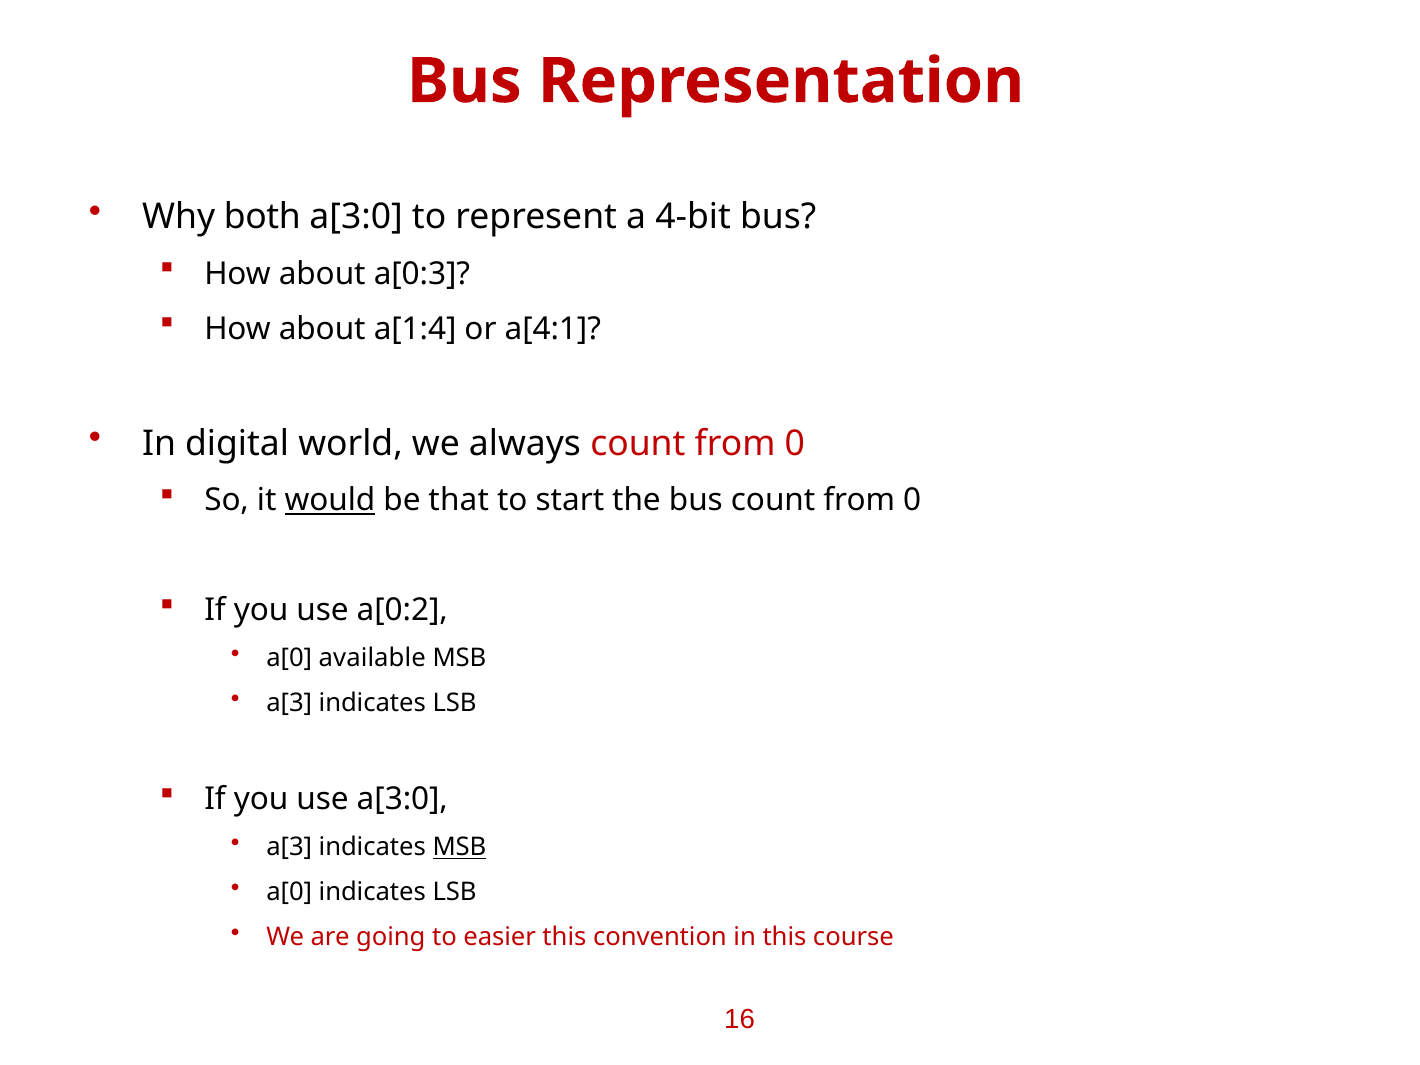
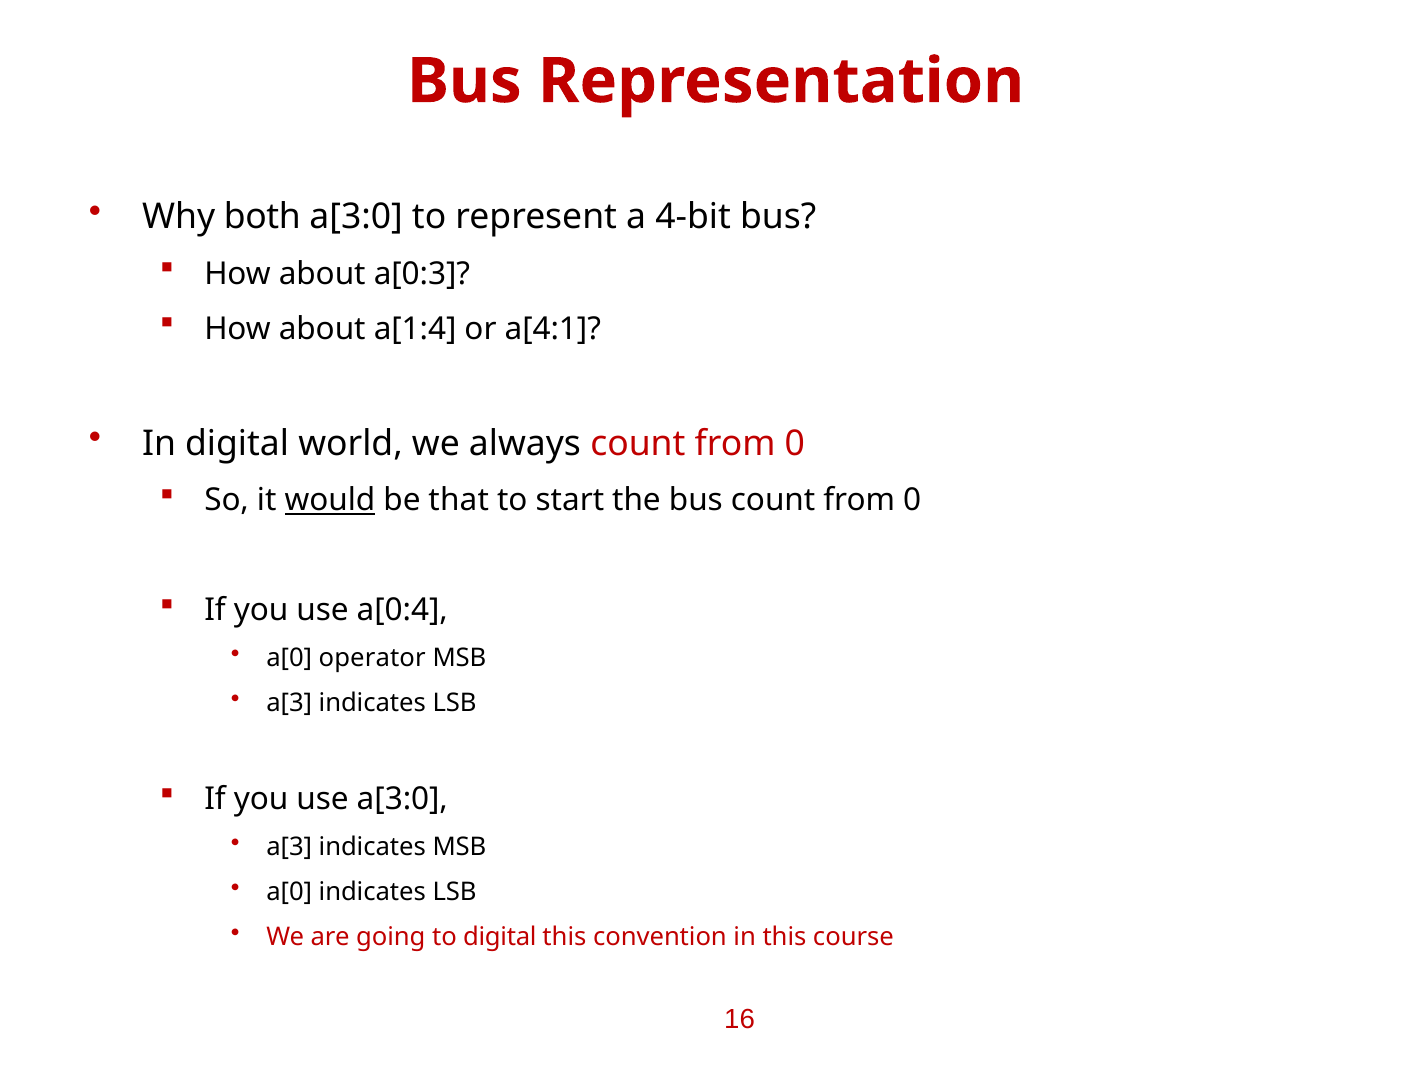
a[0:2: a[0:2 -> a[0:4
available: available -> operator
MSB at (459, 848) underline: present -> none
to easier: easier -> digital
